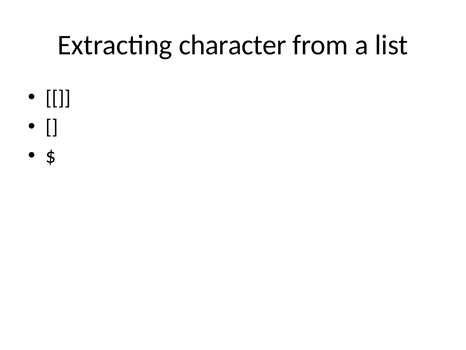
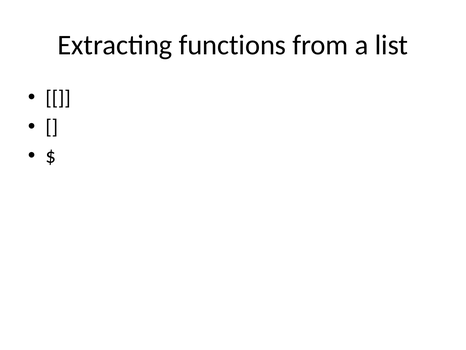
character: character -> functions
